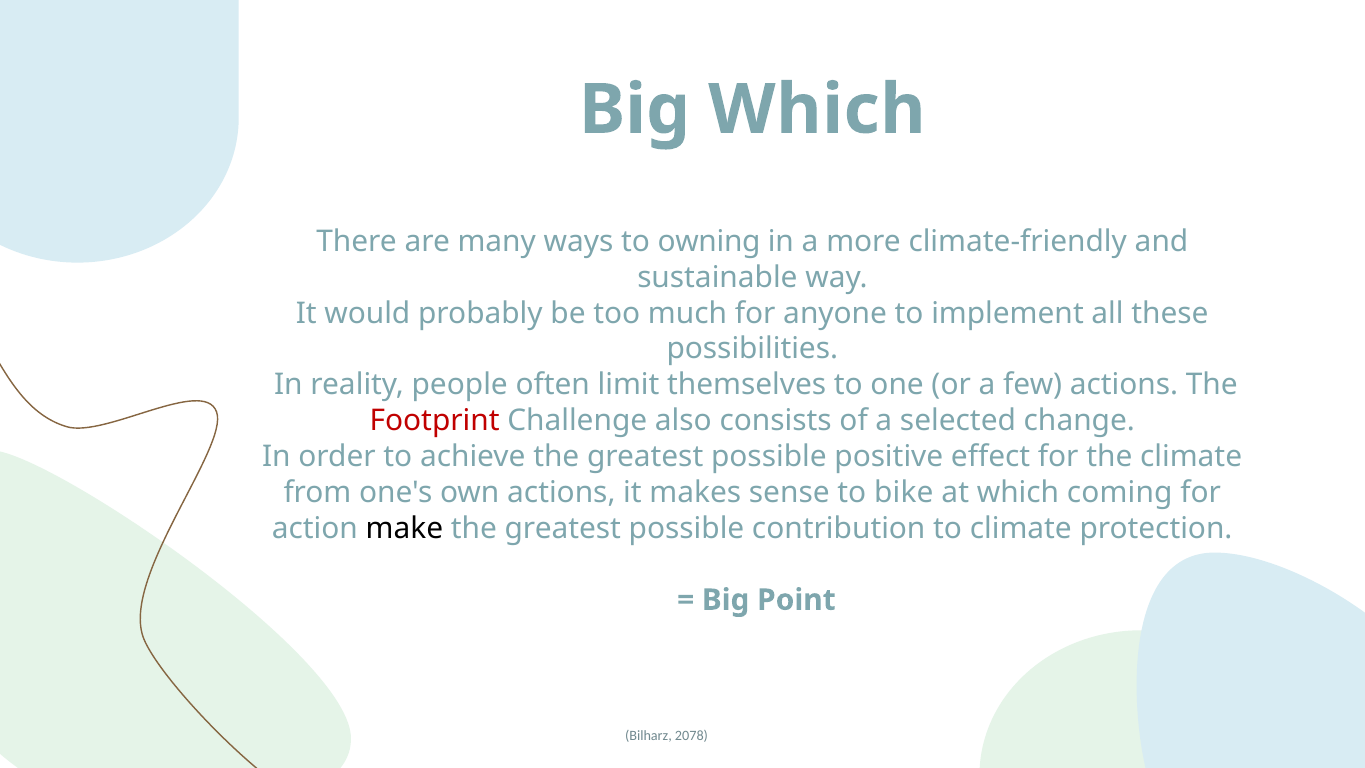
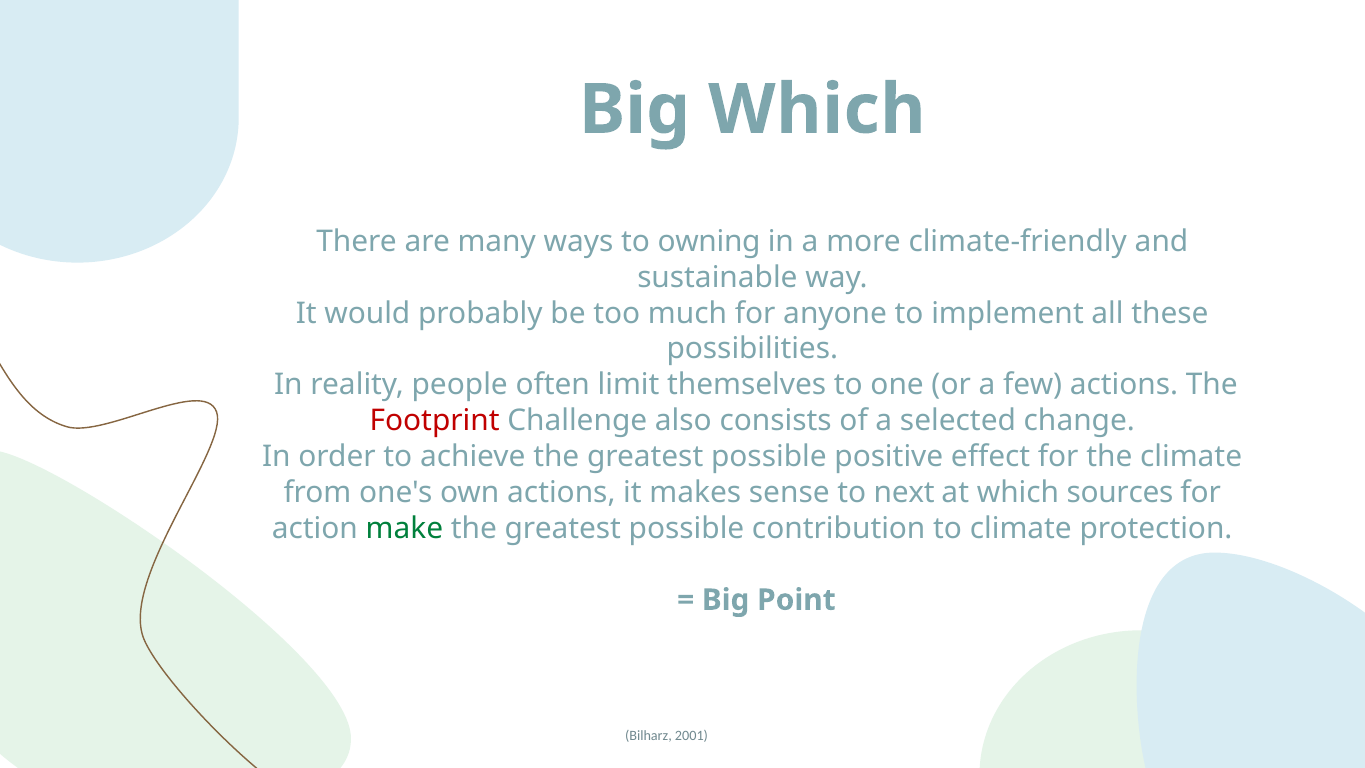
bike: bike -> next
coming: coming -> sources
make colour: black -> green
2078: 2078 -> 2001
